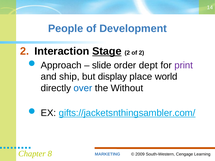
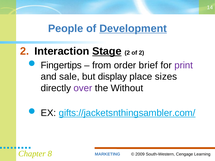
Development underline: none -> present
Approach: Approach -> Fingertips
slide: slide -> from
dept: dept -> brief
ship: ship -> sale
world: world -> sizes
over colour: blue -> purple
